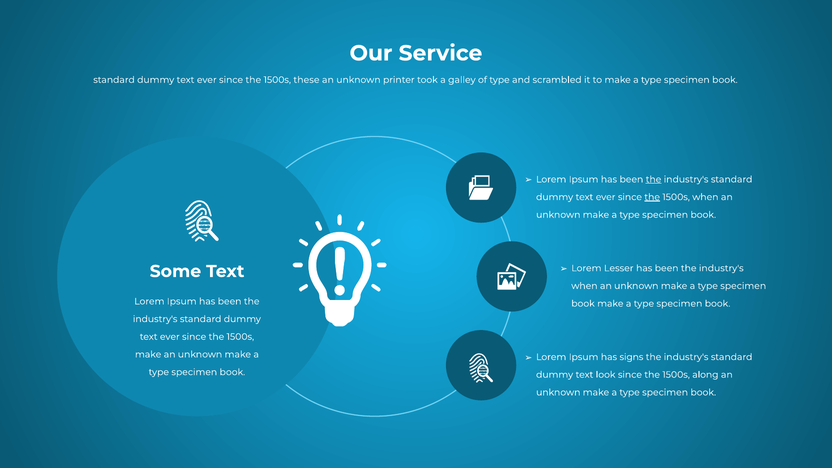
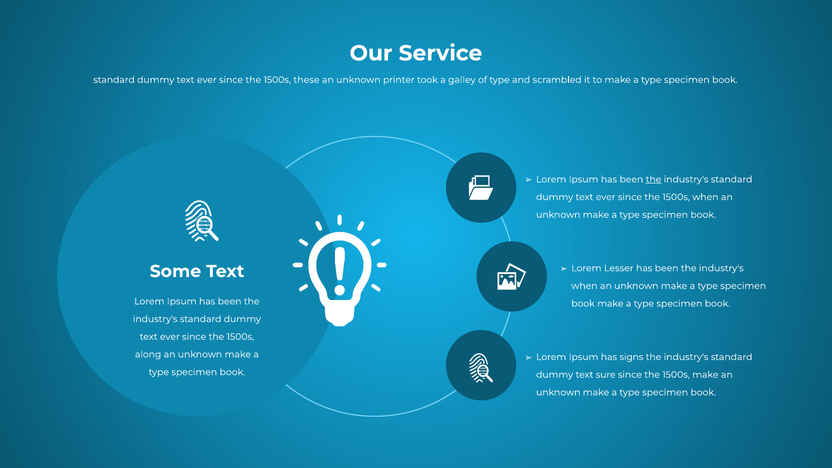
the at (652, 197) underline: present -> none
make at (148, 354): make -> along
look: look -> sure
1500s along: along -> make
